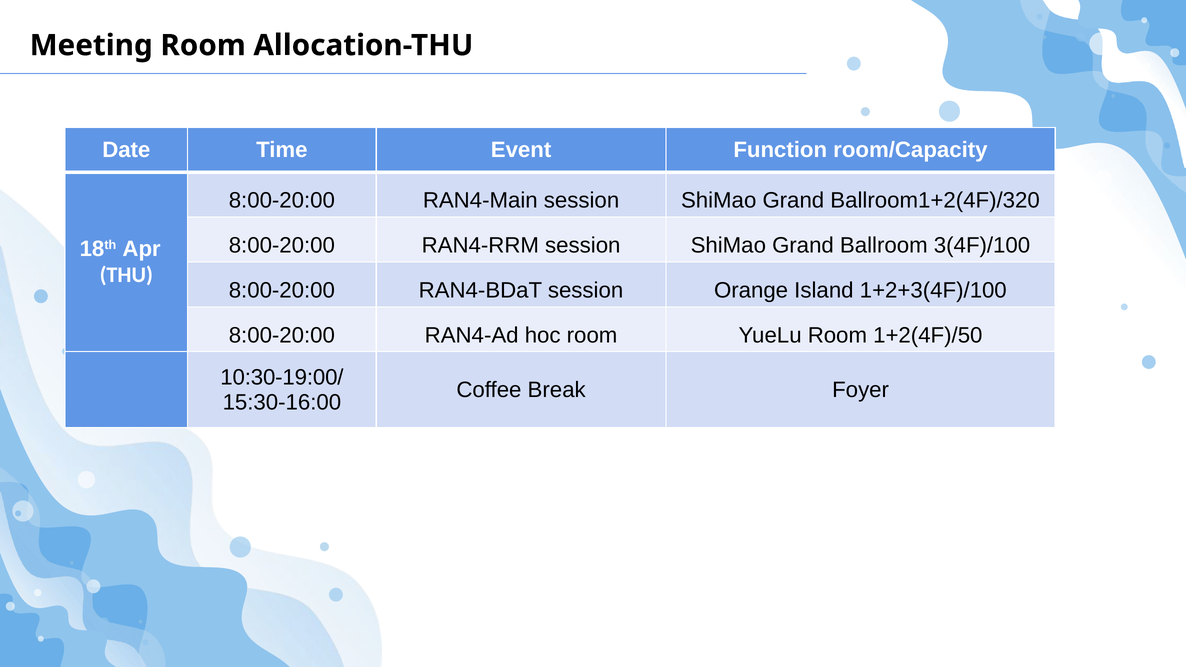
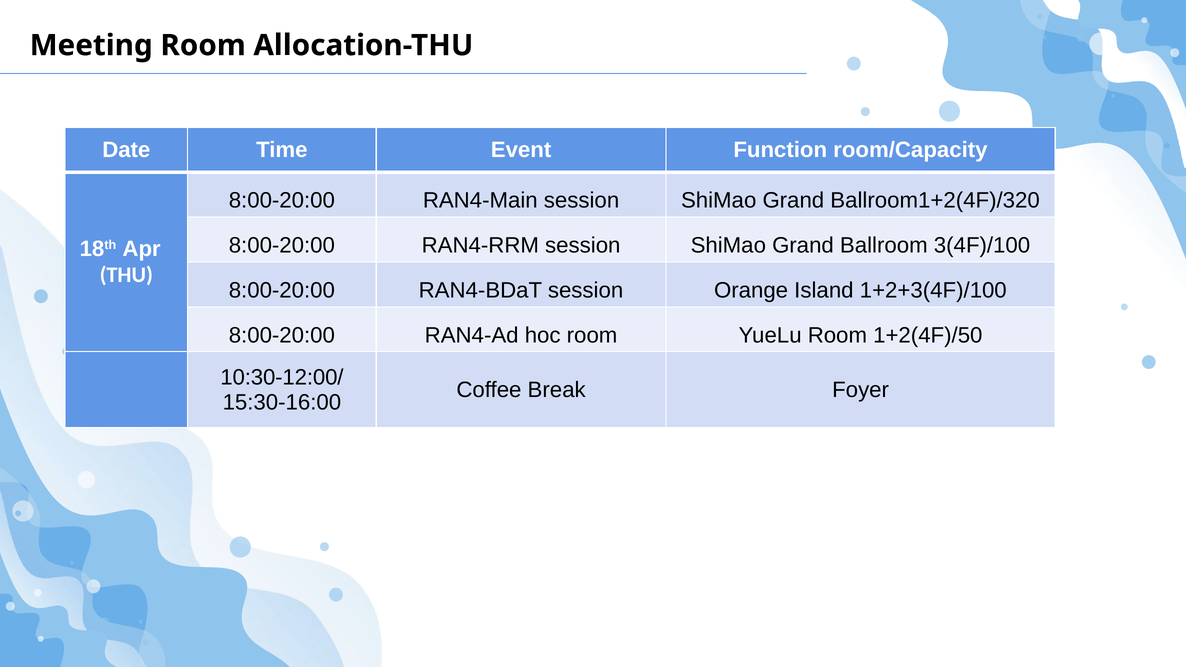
10:30-19:00/: 10:30-19:00/ -> 10:30-12:00/
